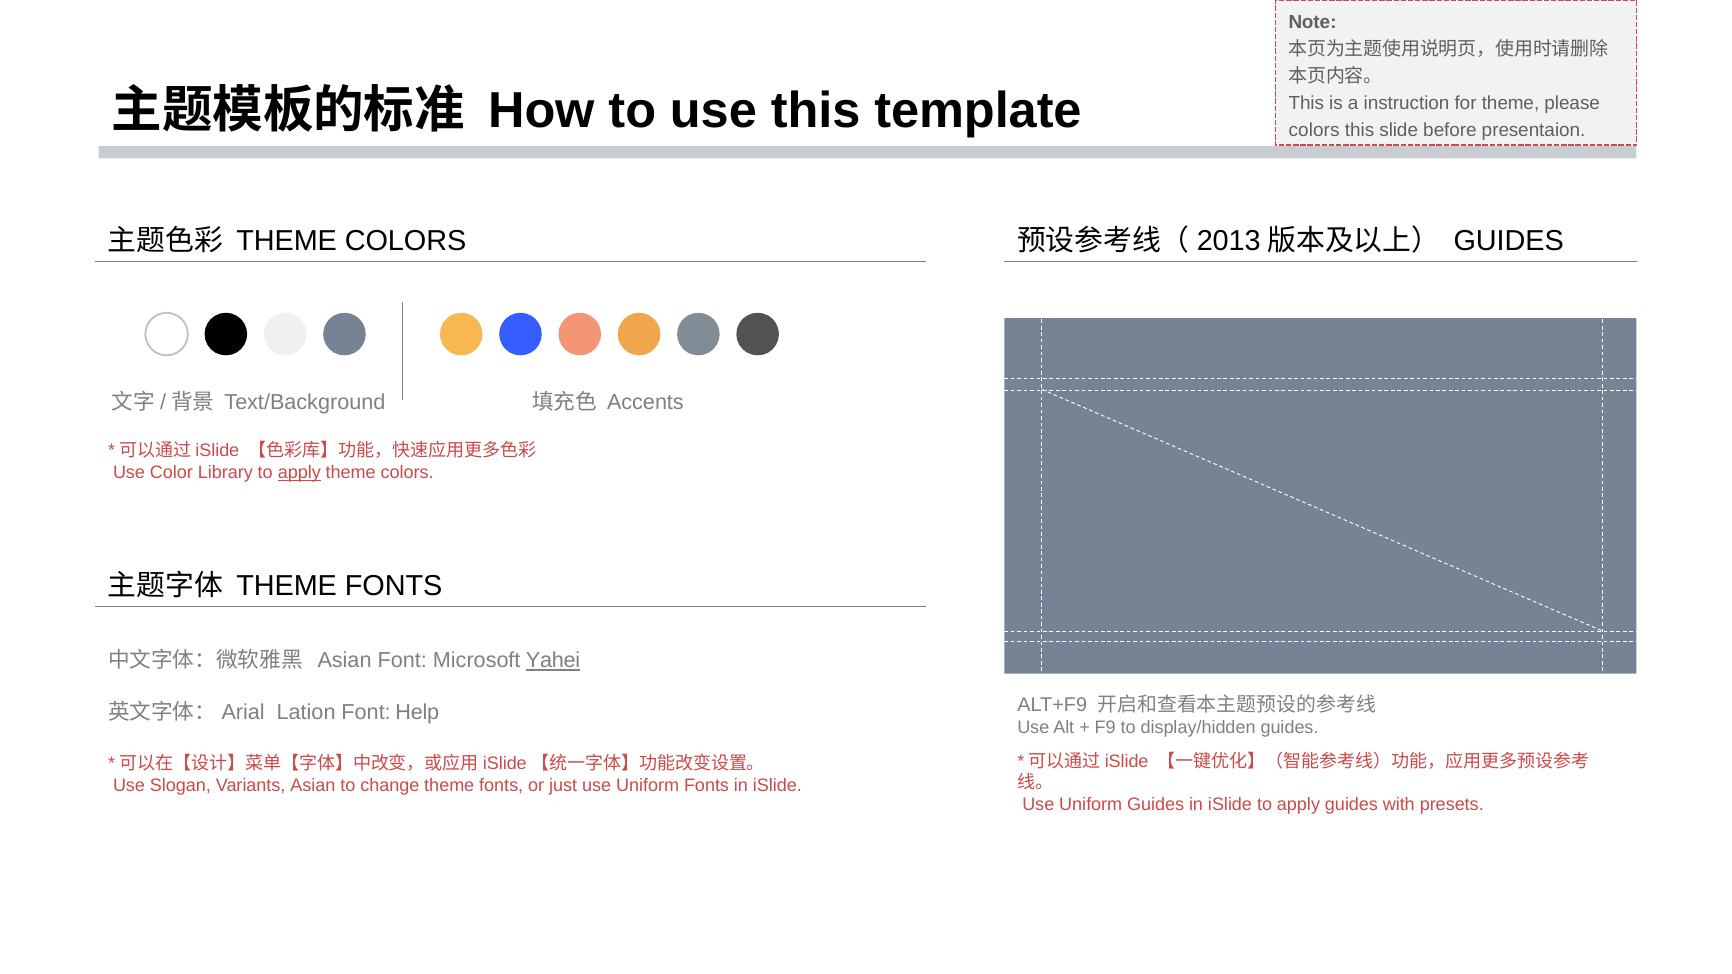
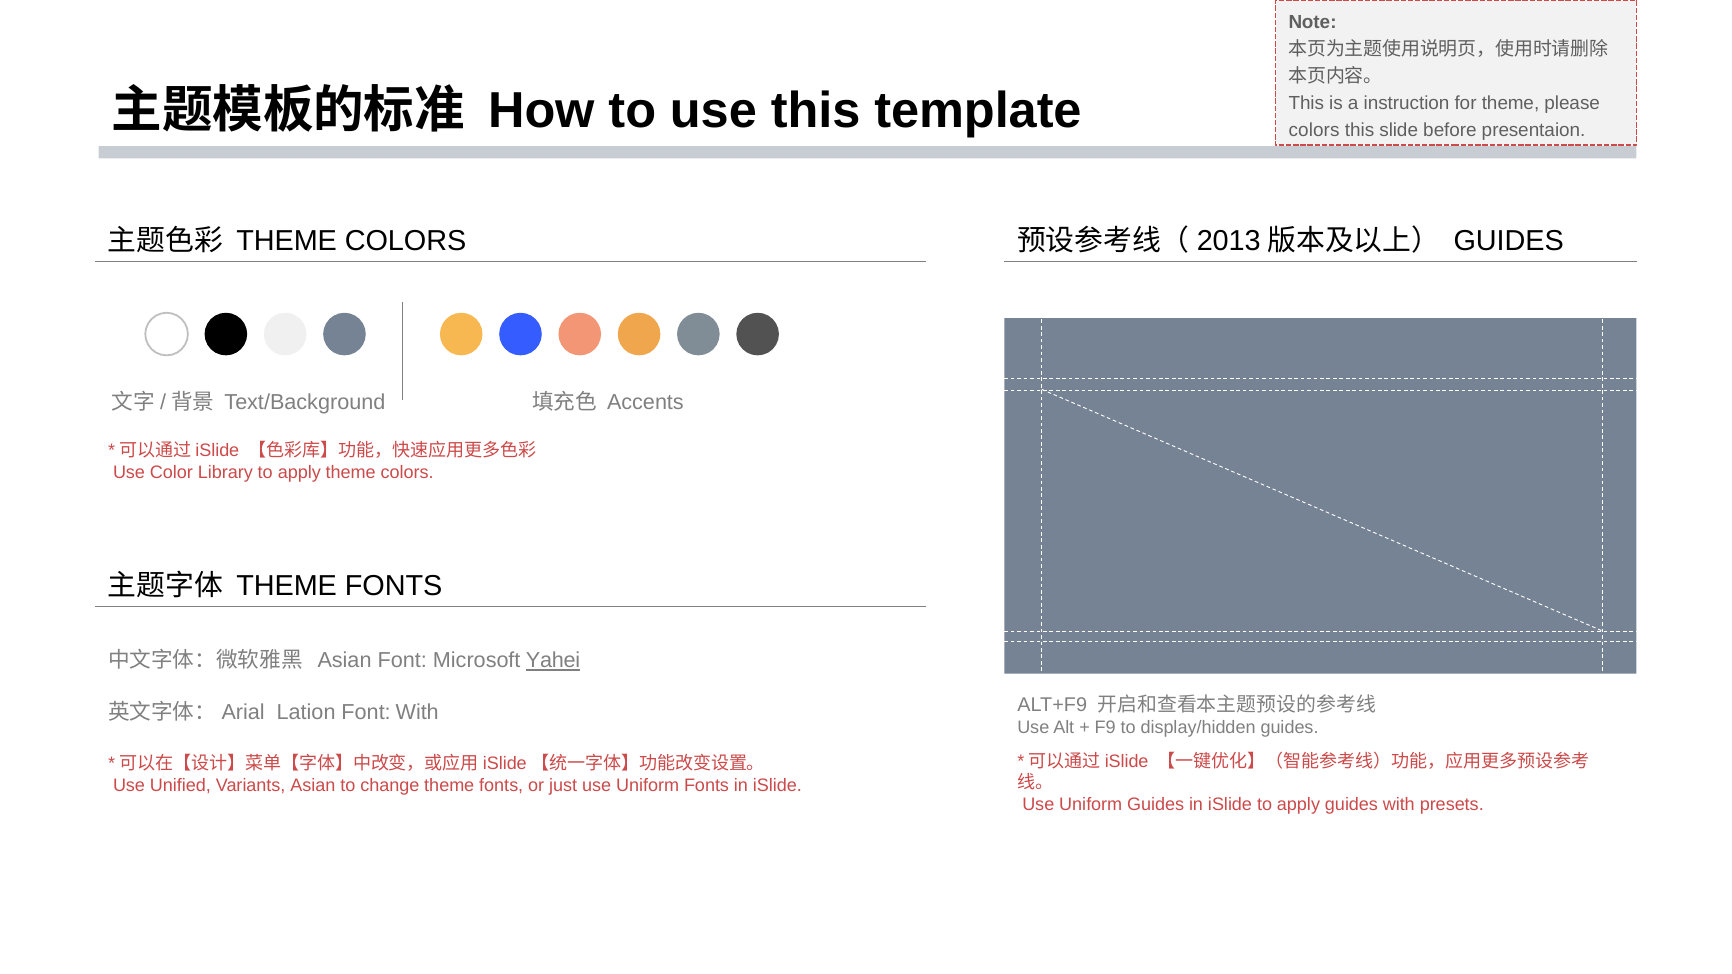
apply at (299, 473) underline: present -> none
Font Help: Help -> With
Slogan: Slogan -> Unified
